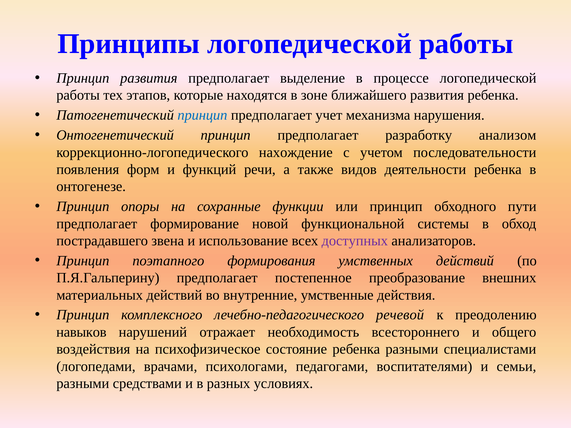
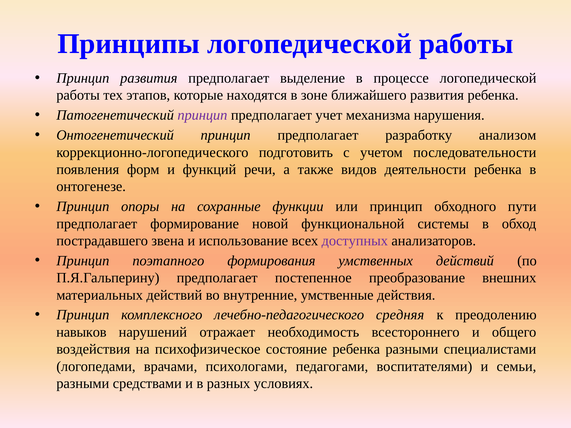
принцип at (202, 115) colour: blue -> purple
нахождение: нахождение -> подготовить
речевой: речевой -> средняя
